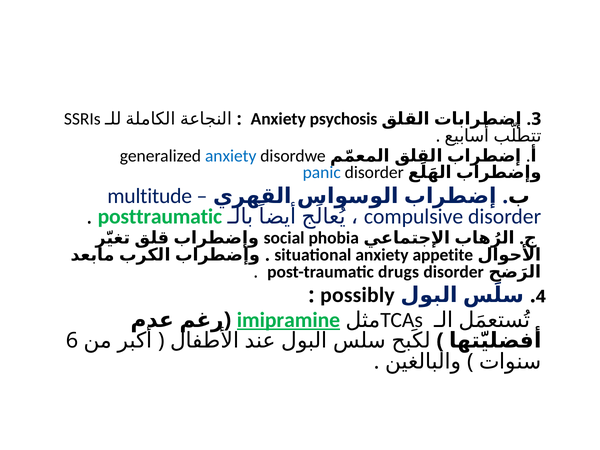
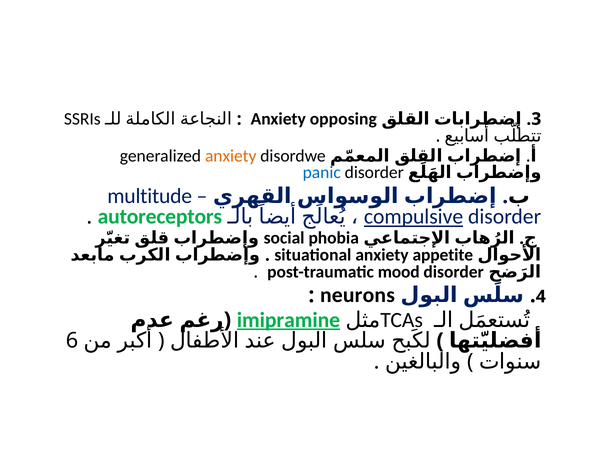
psychosis: psychosis -> opposing
anxiety at (231, 156) colour: blue -> orange
posttraumatic: posttraumatic -> autoreceptors
compulsive underline: none -> present
drugs: drugs -> mood
possibly: possibly -> neurons
